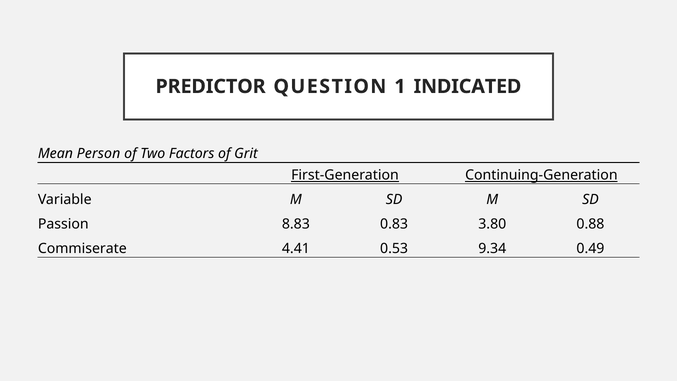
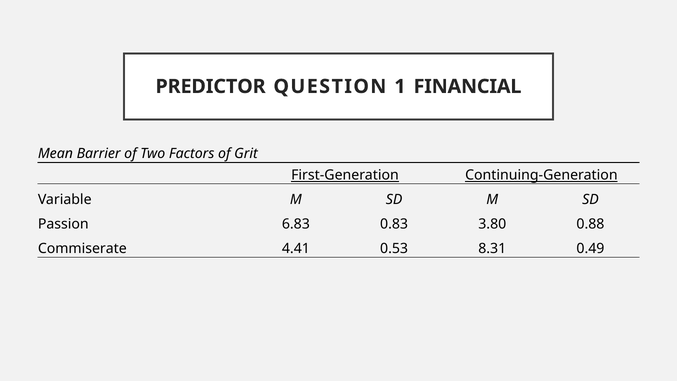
INDICATED: INDICATED -> FINANCIAL
Person: Person -> Barrier
8.83: 8.83 -> 6.83
9.34: 9.34 -> 8.31
